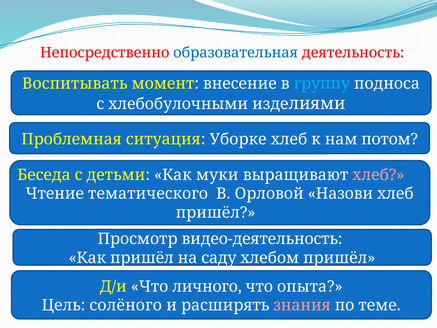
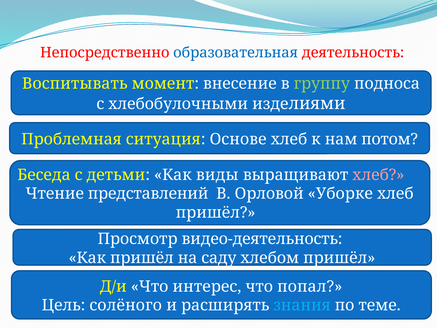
группу colour: light blue -> light green
Уборке: Уборке -> Основе
муки: муки -> виды
тематического: тематического -> представлений
Назови: Назови -> Уборке
личного: личного -> интерес
опыта: опыта -> попал
знания colour: pink -> light blue
